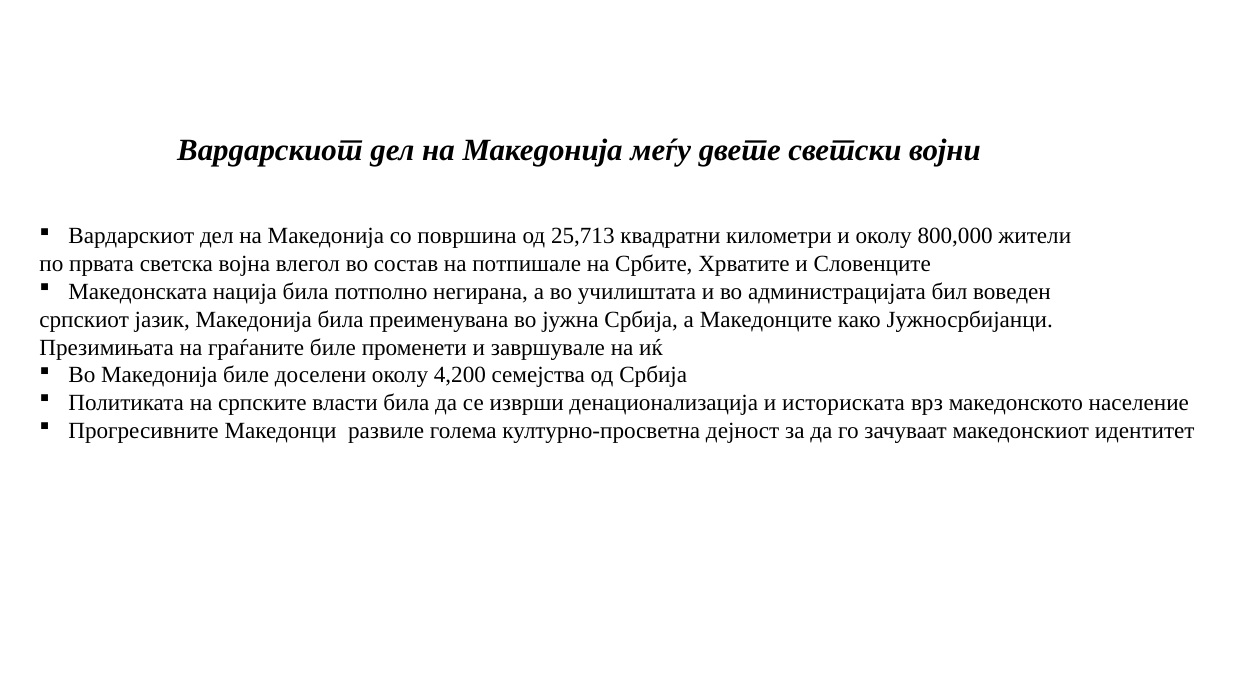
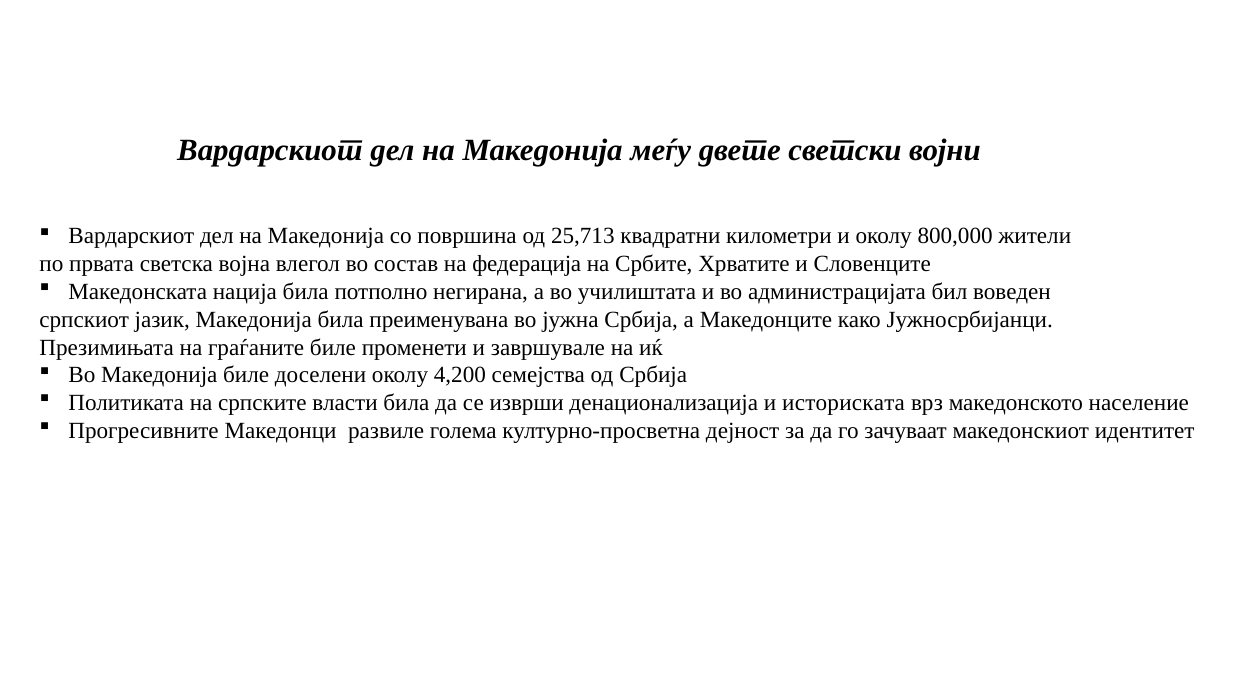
потпишале: потпишале -> федерација
